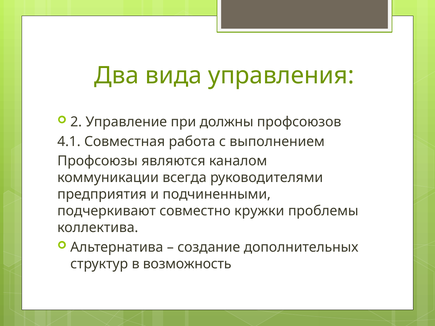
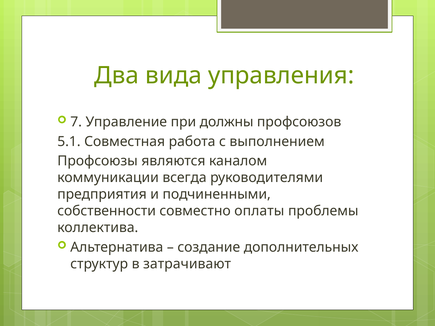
2: 2 -> 7
4.1: 4.1 -> 5.1
подчеркивают: подчеркивают -> собственности
кружки: кружки -> оплаты
возможность: возможность -> затрачивают
